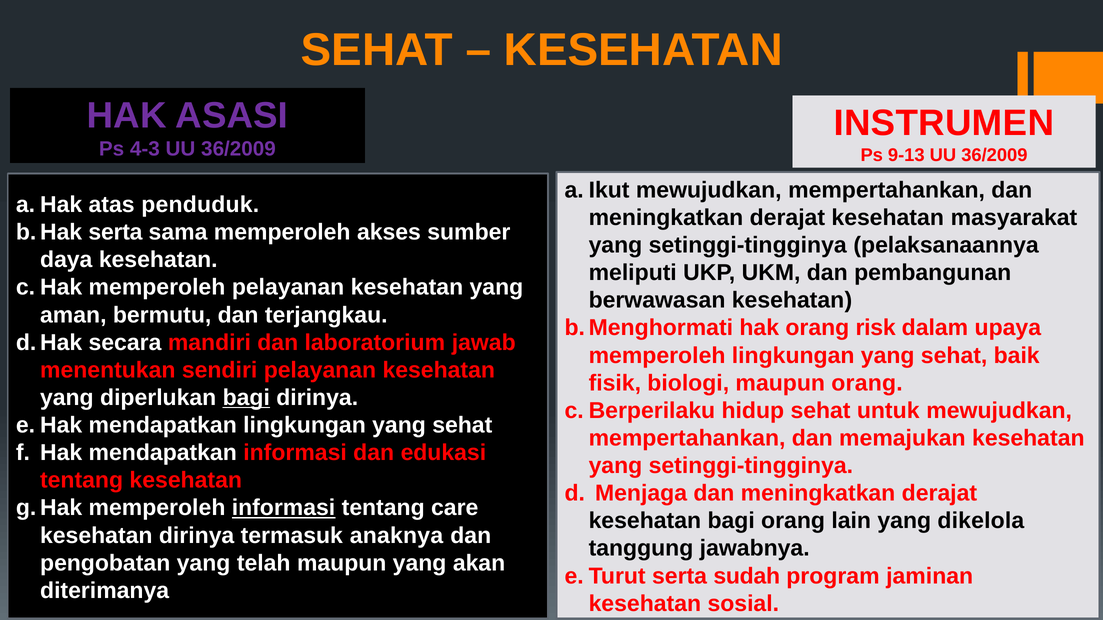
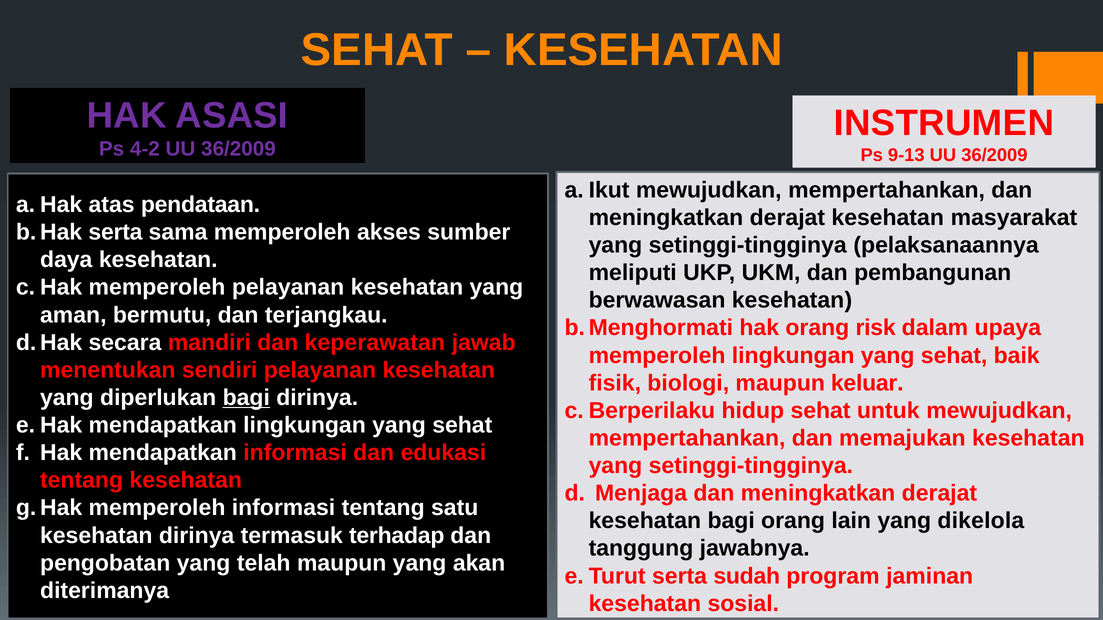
4-3: 4-3 -> 4-2
penduduk: penduduk -> pendataan
laboratorium: laboratorium -> keperawatan
maupun orang: orang -> keluar
informasi at (283, 508) underline: present -> none
care: care -> satu
anaknya: anaknya -> terhadap
